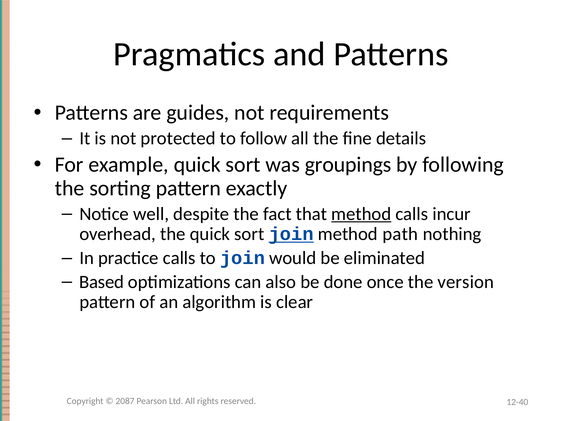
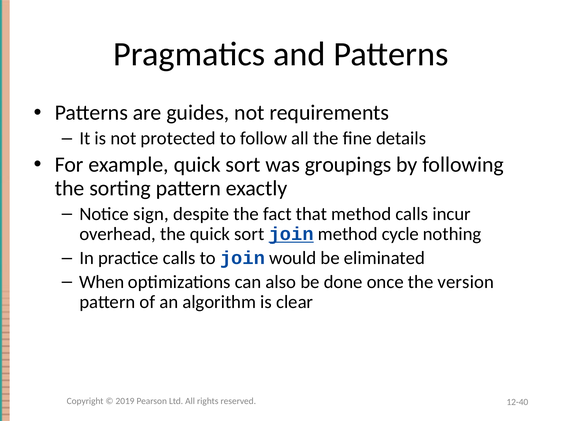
well: well -> sign
method at (361, 214) underline: present -> none
path: path -> cycle
Based: Based -> When
2087: 2087 -> 2019
